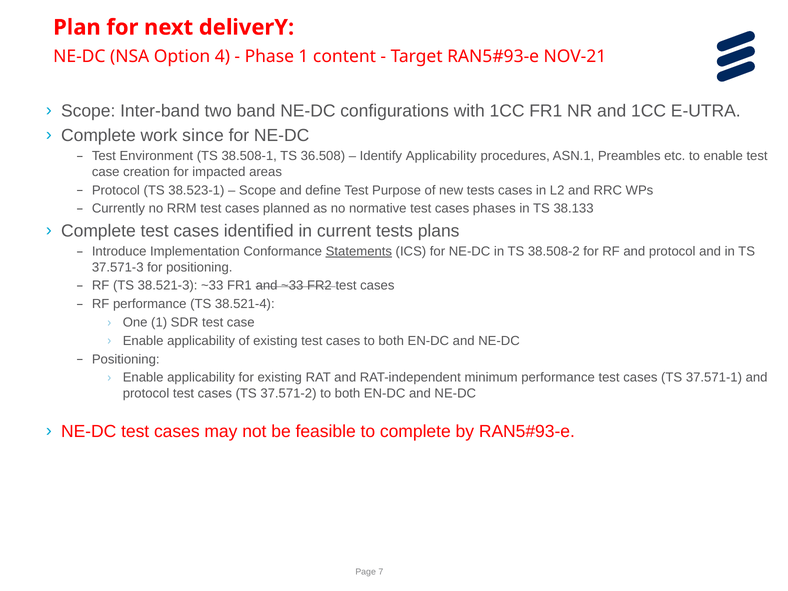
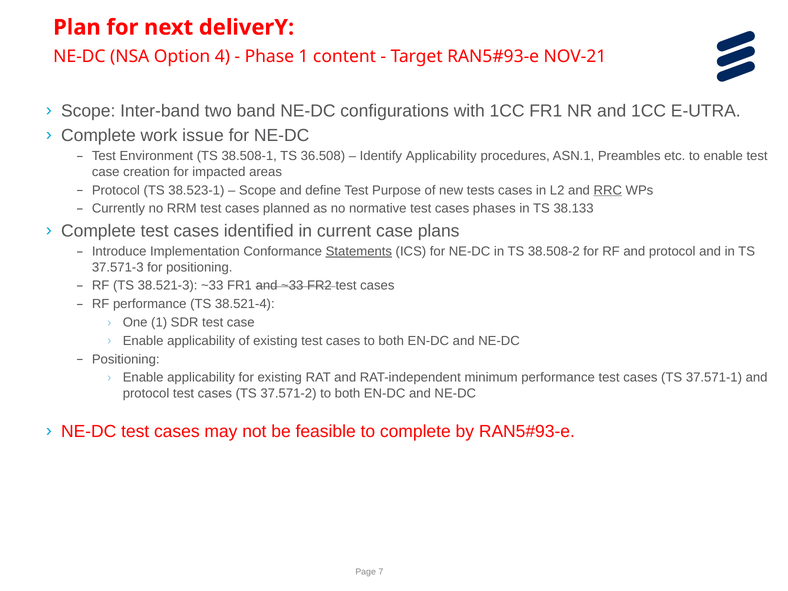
since: since -> issue
RRC underline: none -> present
current tests: tests -> case
